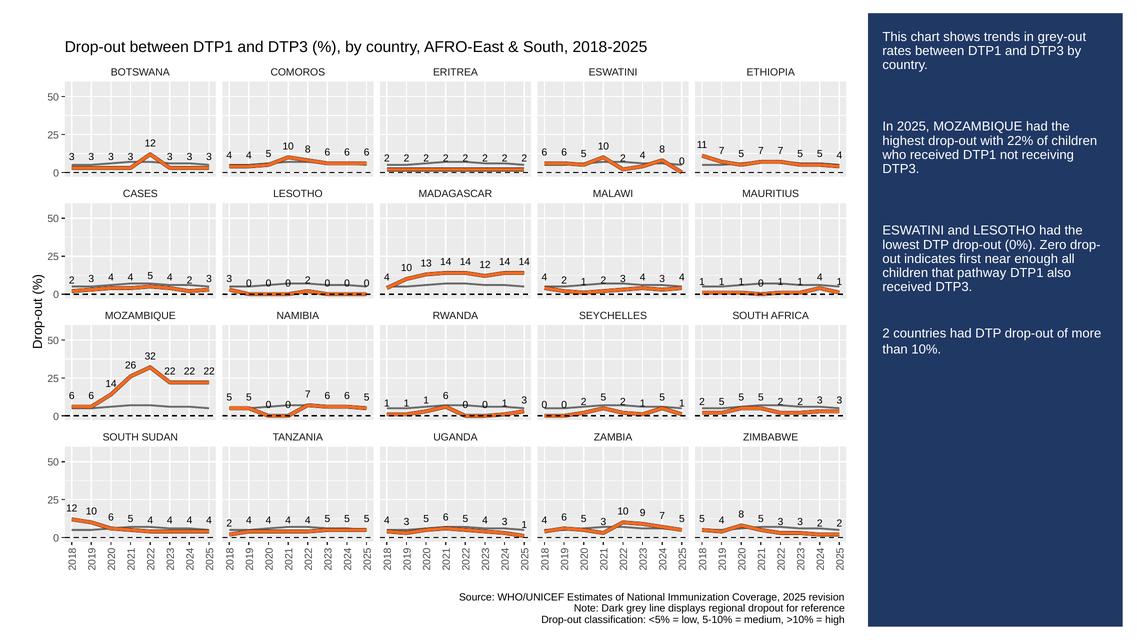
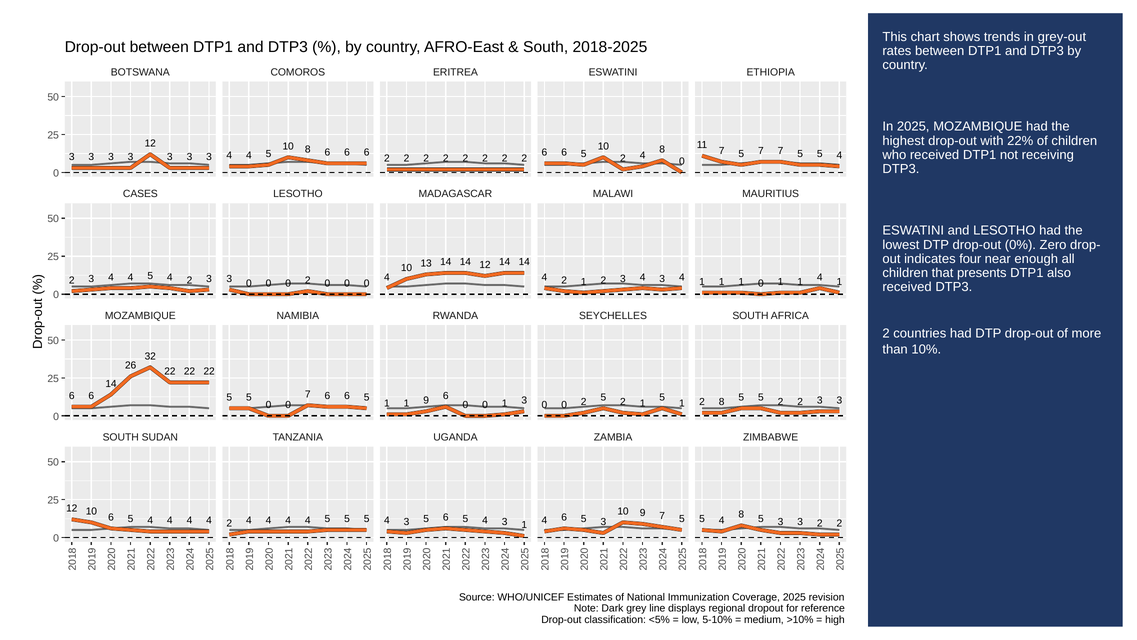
first: first -> four
pathway: pathway -> presents
5 at (722, 402): 5 -> 8
1 at (426, 400): 1 -> 9
